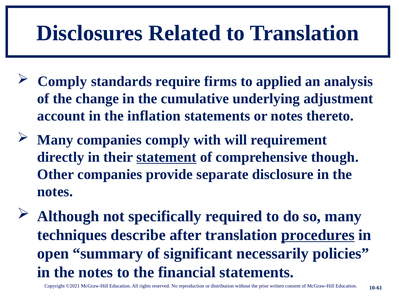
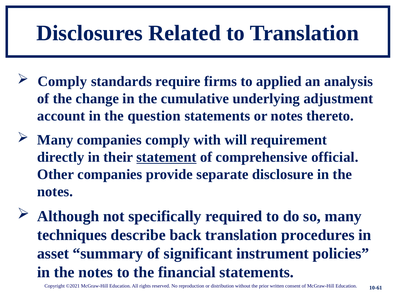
inflation: inflation -> question
though: though -> official
after: after -> back
procedures underline: present -> none
open: open -> asset
necessarily: necessarily -> instrument
